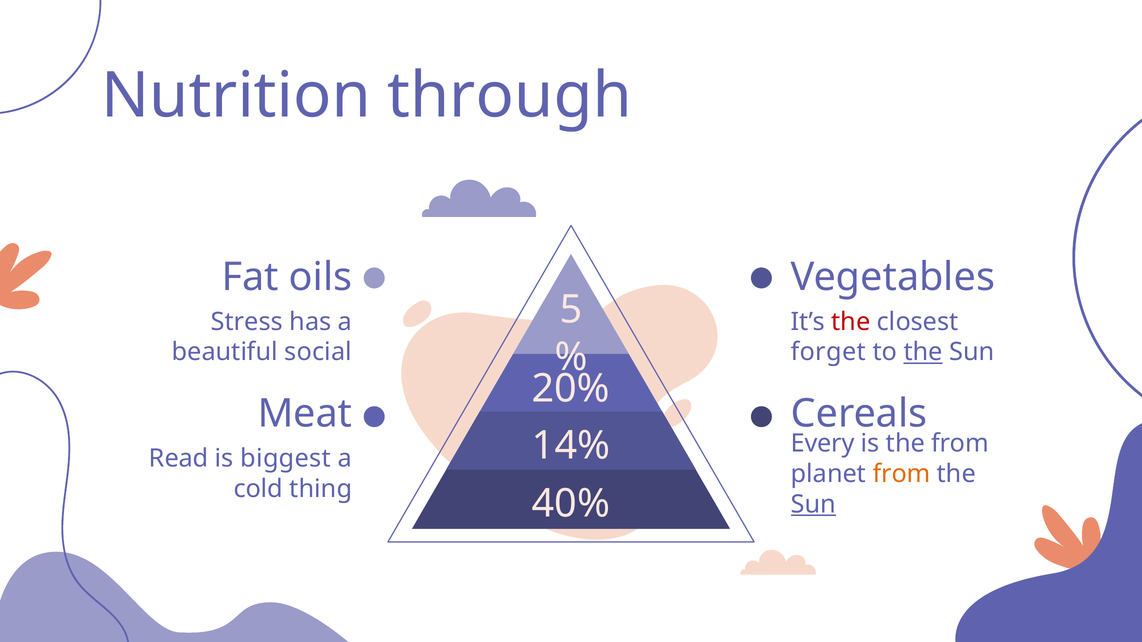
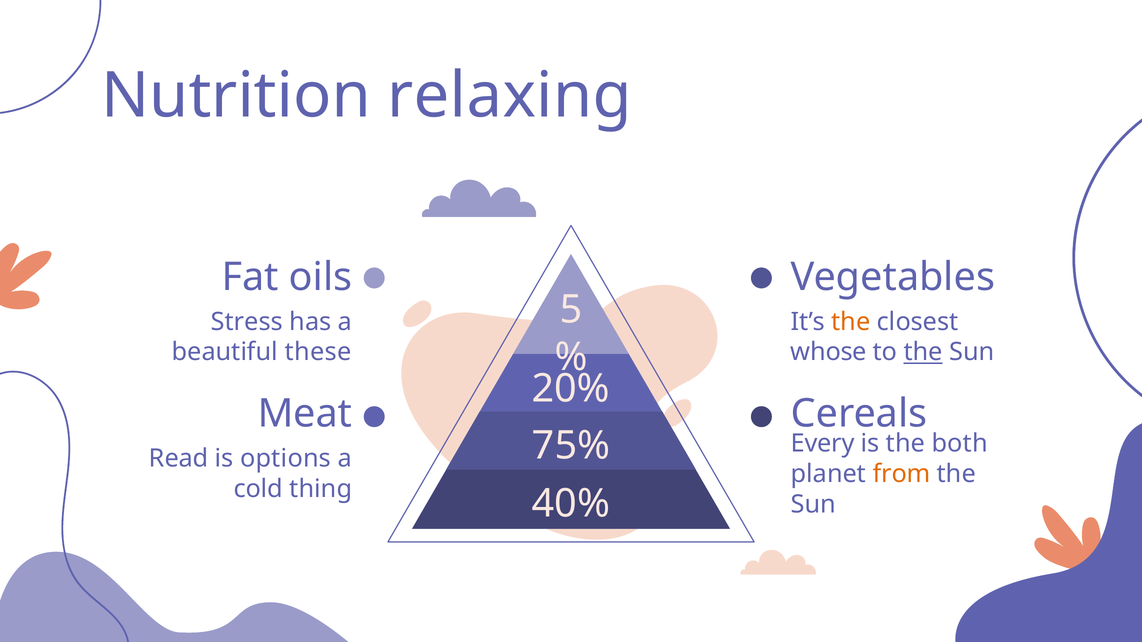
through: through -> relaxing
the at (851, 322) colour: red -> orange
social: social -> these
forget: forget -> whose
14%: 14% -> 75%
the from: from -> both
biggest: biggest -> options
Sun at (813, 505) underline: present -> none
